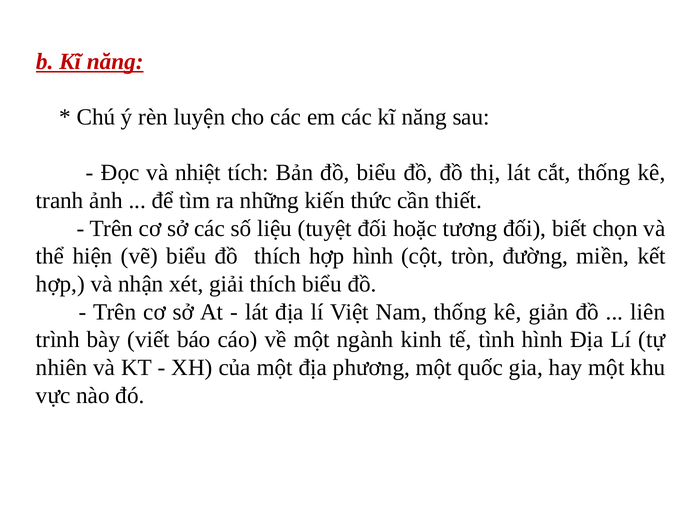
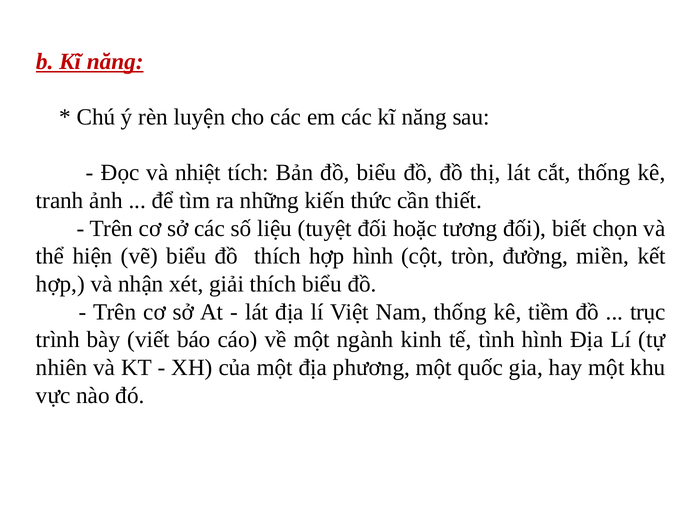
giản: giản -> tiềm
liên: liên -> trục
